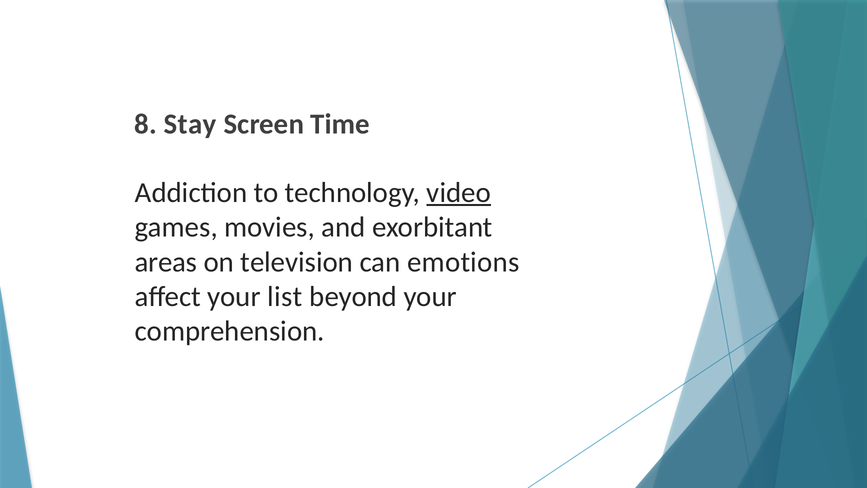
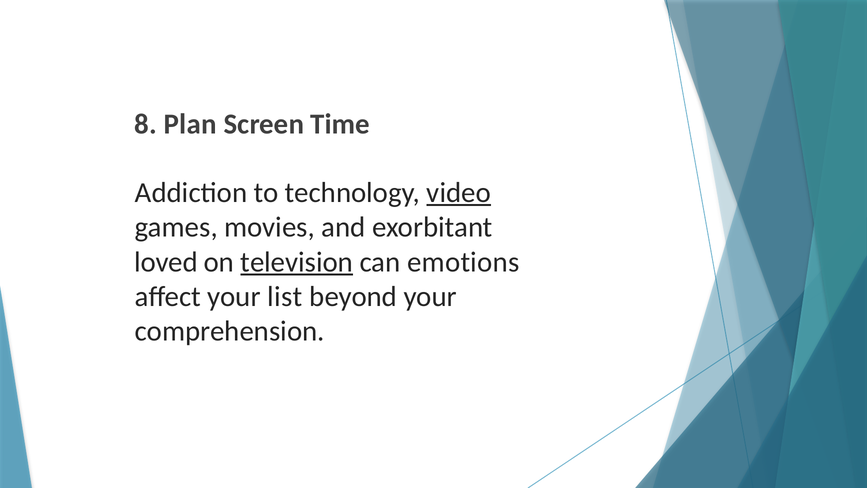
Stay: Stay -> Plan
areas: areas -> loved
television underline: none -> present
